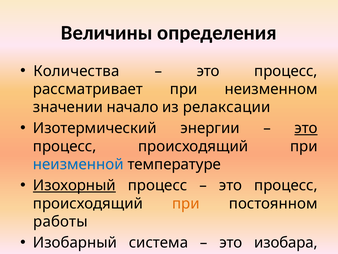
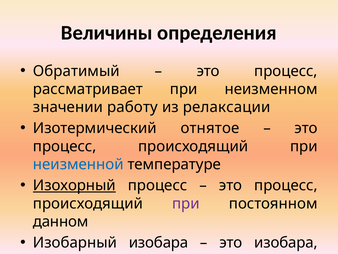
Количества: Количества -> Обратимый
начало: начало -> работу
энергии: энергии -> отнятое
это at (306, 128) underline: present -> none
при at (186, 203) colour: orange -> purple
работы: работы -> данном
Изобарный система: система -> изобара
